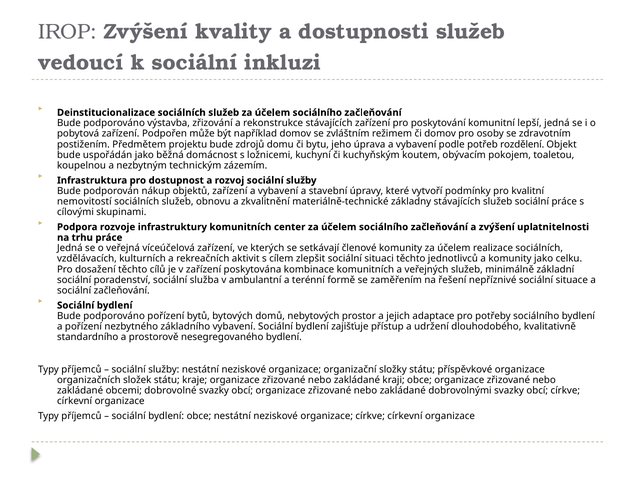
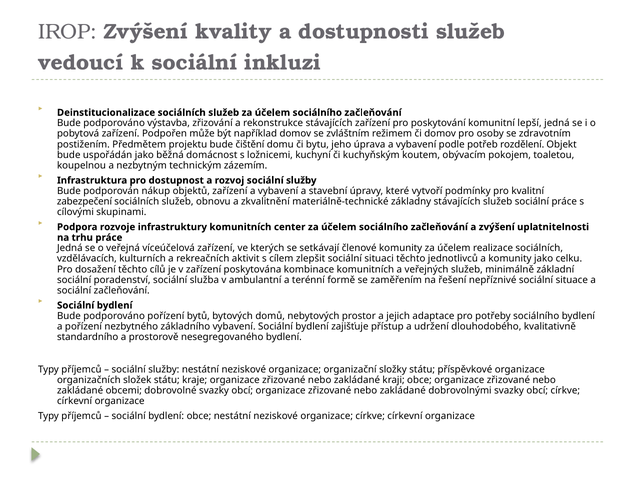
zdrojů: zdrojů -> čištění
nemovitostí: nemovitostí -> zabezpečení
